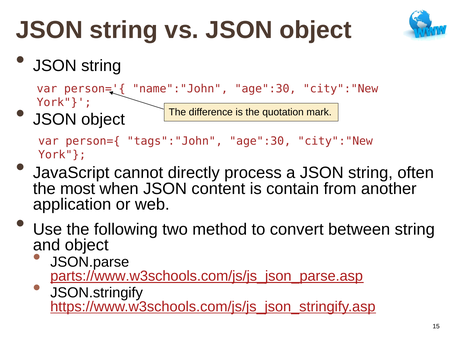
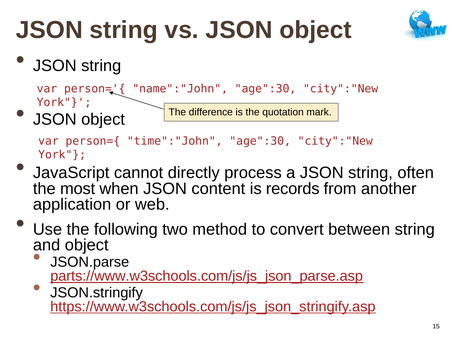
tags":"John: tags":"John -> time":"John
contain: contain -> records
